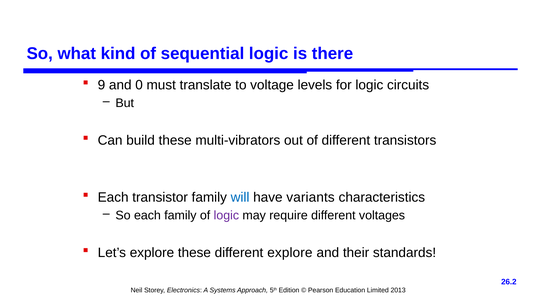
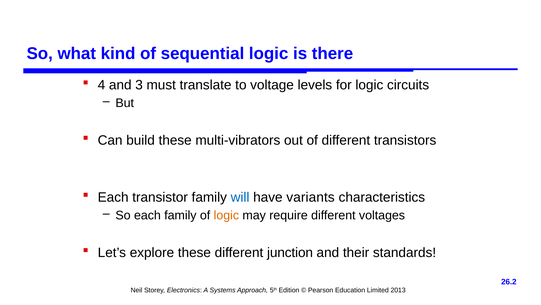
9: 9 -> 4
0: 0 -> 3
logic at (226, 215) colour: purple -> orange
different explore: explore -> junction
